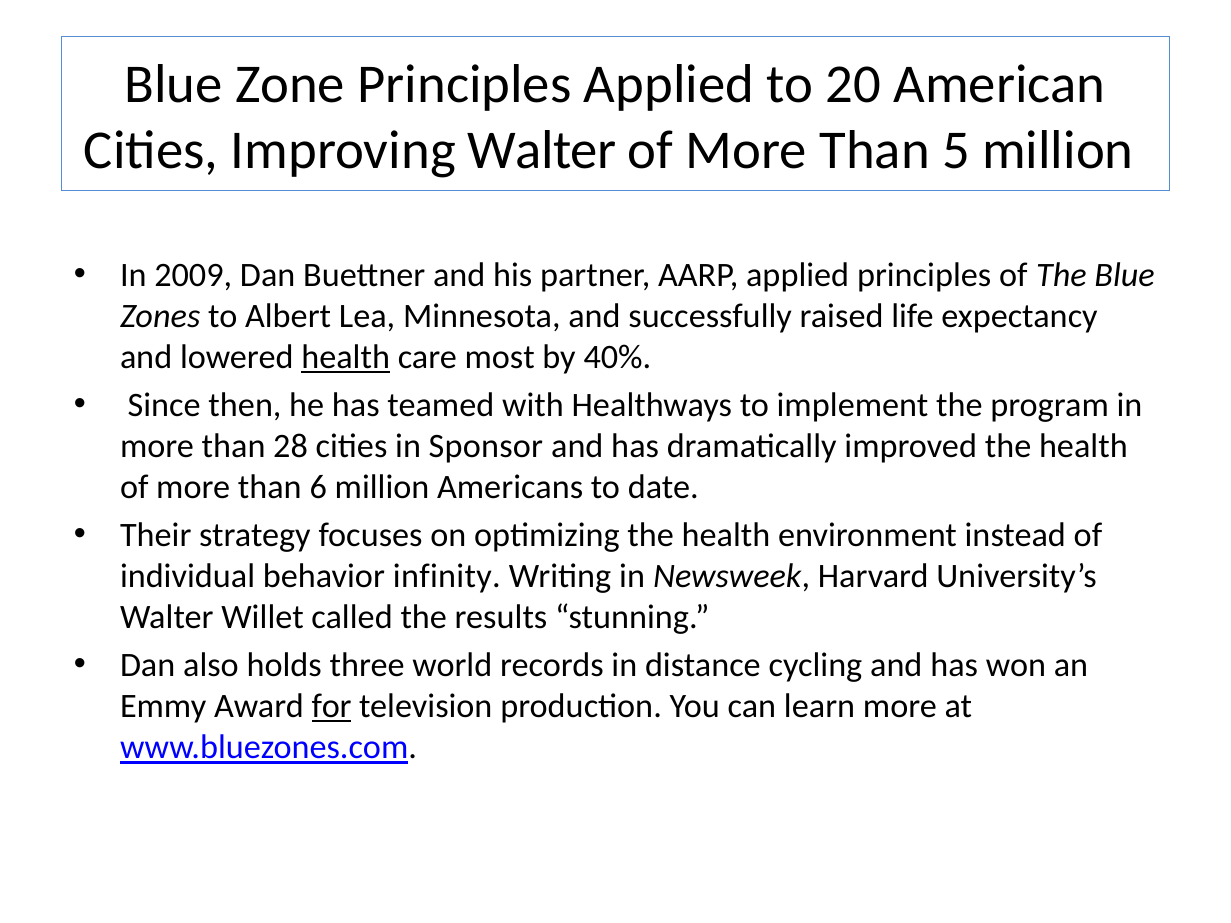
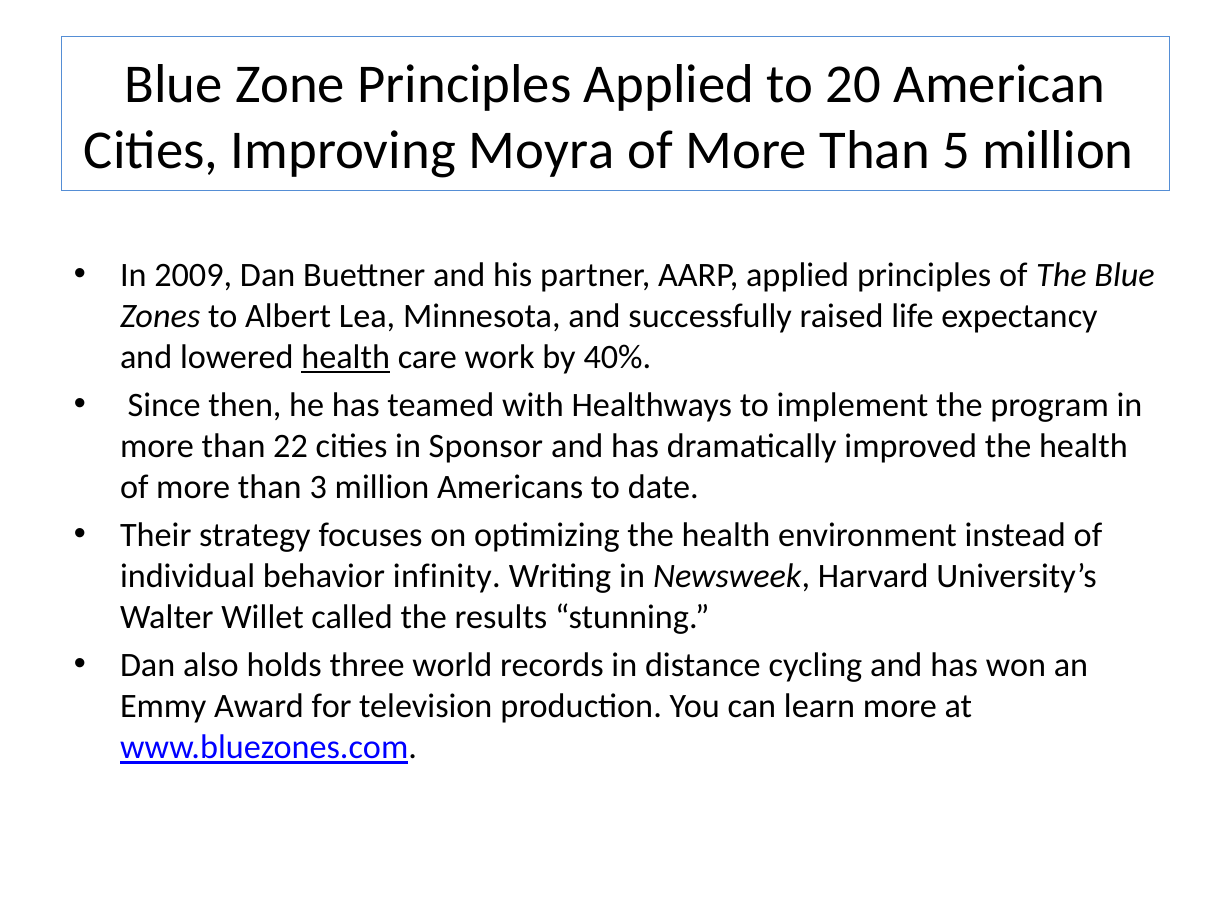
Improving Walter: Walter -> Moyra
most: most -> work
28: 28 -> 22
6: 6 -> 3
for underline: present -> none
